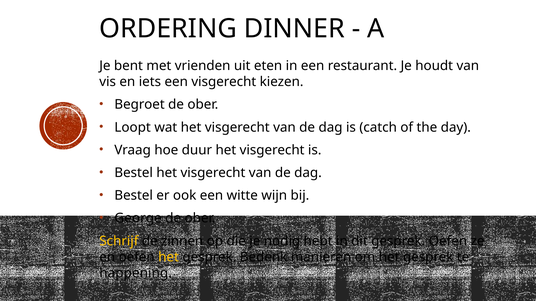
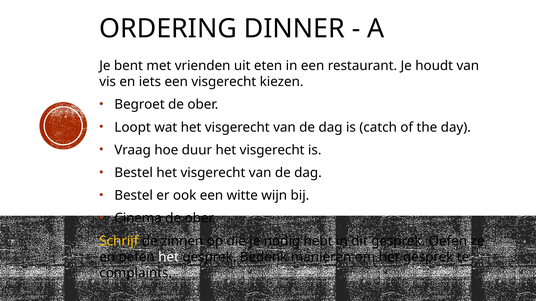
George: George -> Cinema
het at (169, 257) colour: yellow -> white
happening: happening -> complaints
